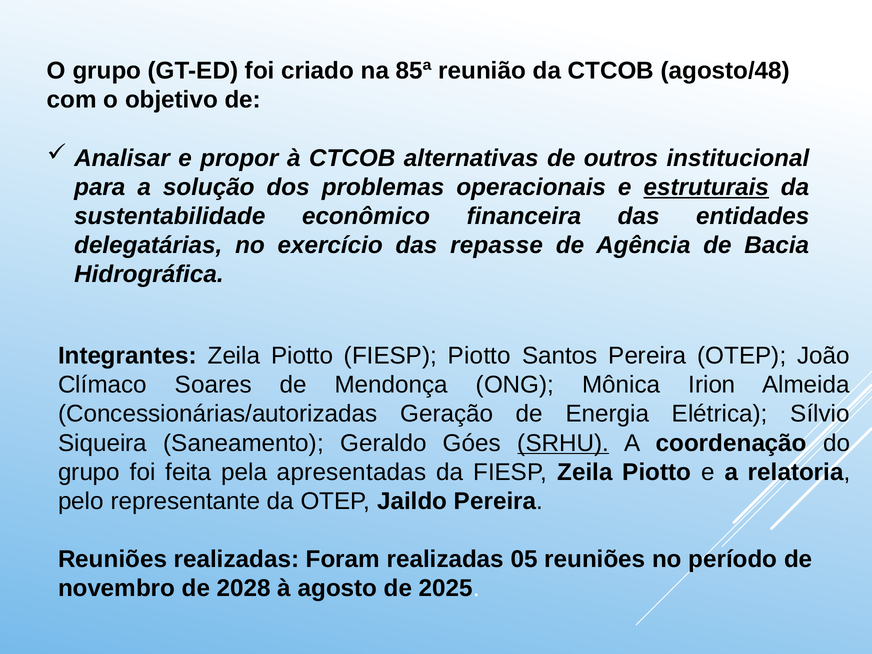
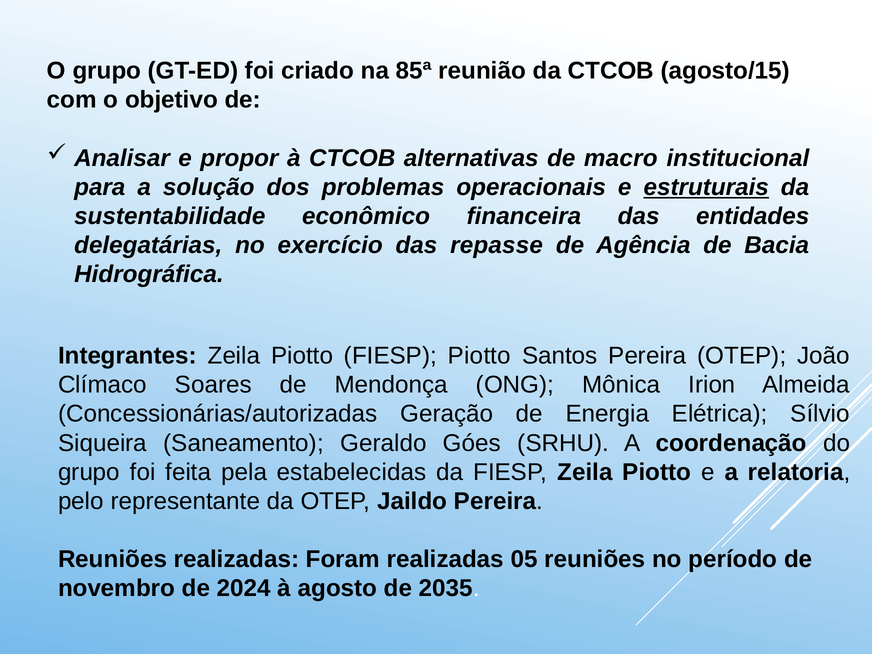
agosto/48: agosto/48 -> agosto/15
outros: outros -> macro
SRHU underline: present -> none
apresentadas: apresentadas -> estabelecidas
2028: 2028 -> 2024
2025: 2025 -> 2035
